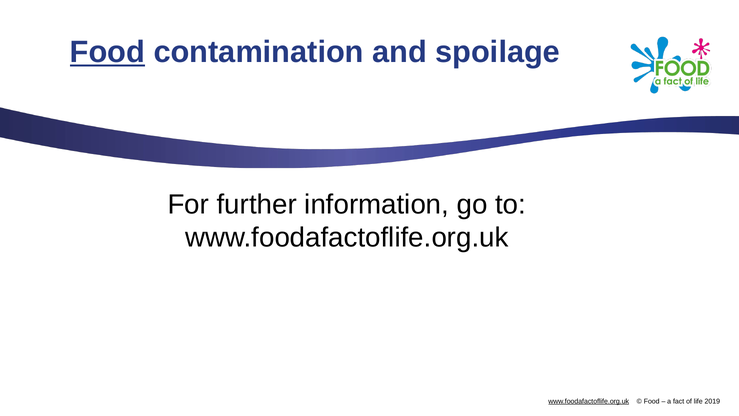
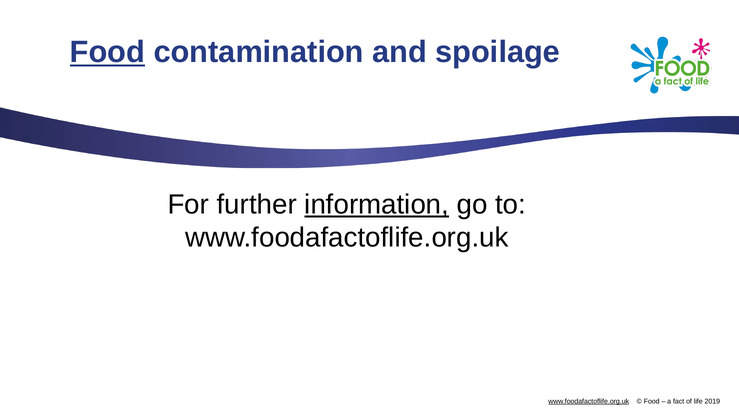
information underline: none -> present
